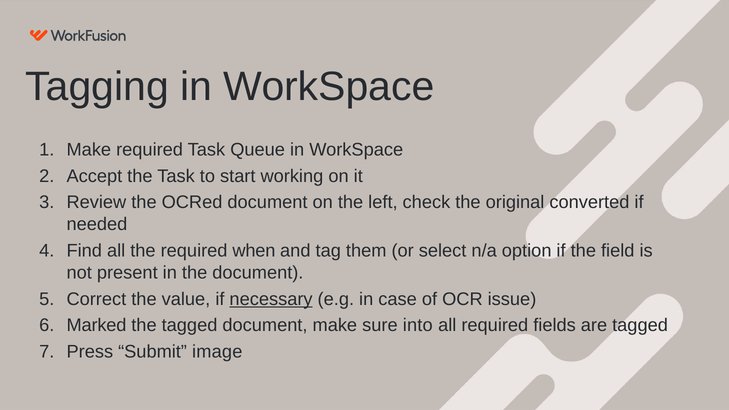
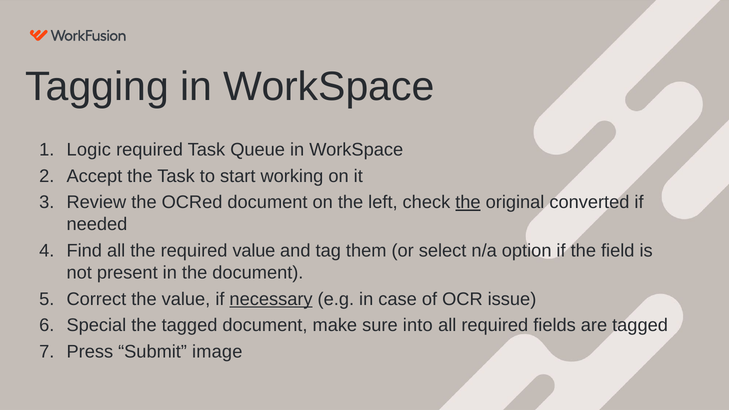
Make at (89, 150): Make -> Logic
the at (468, 202) underline: none -> present
required when: when -> value
Marked: Marked -> Special
